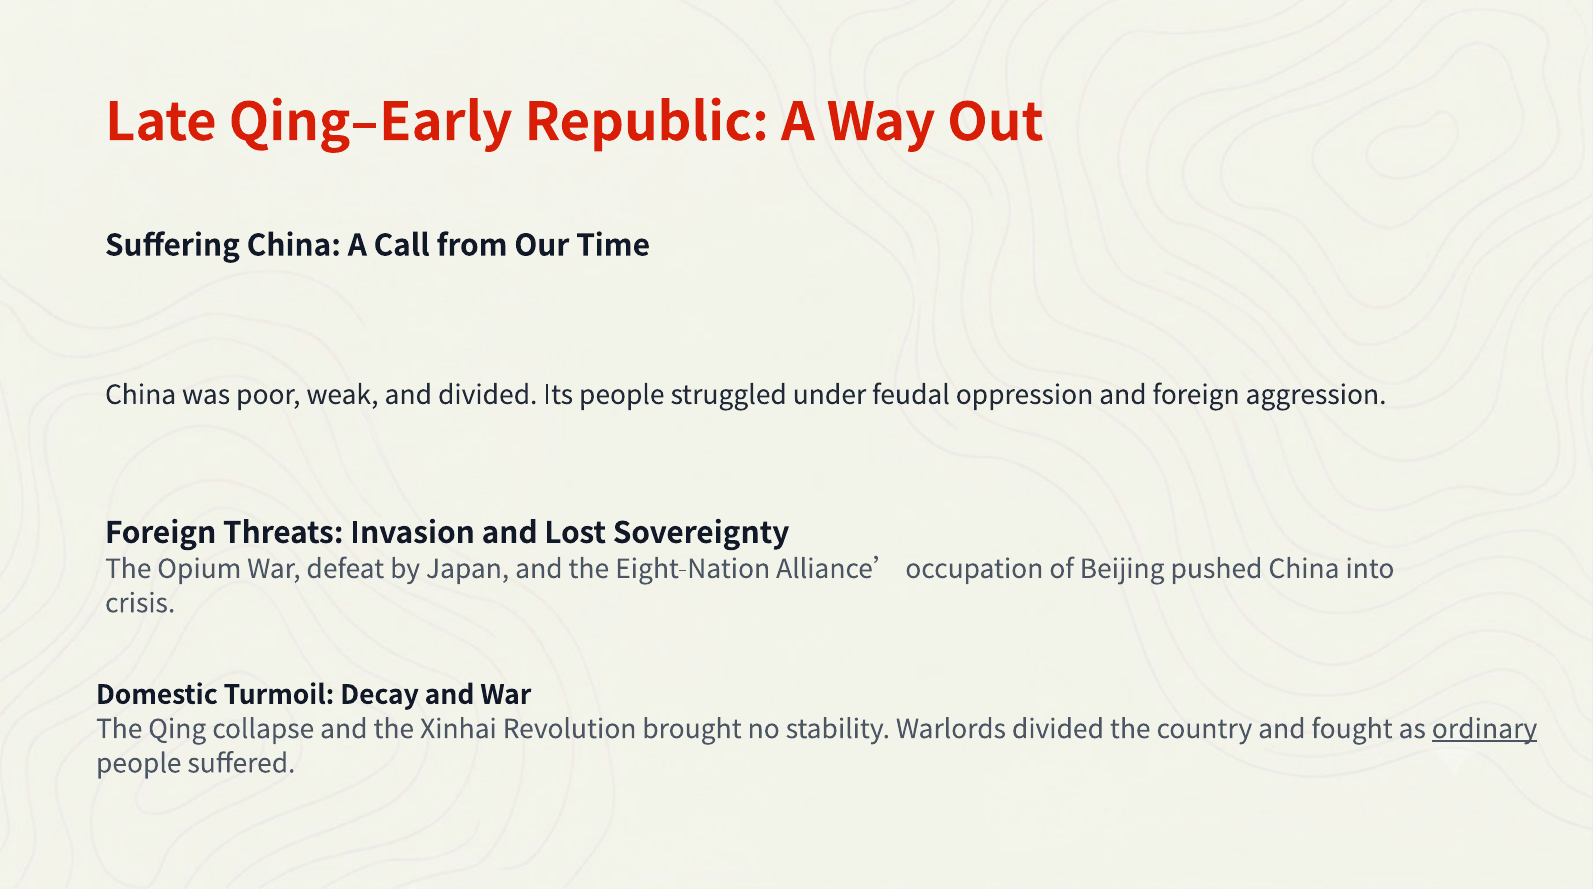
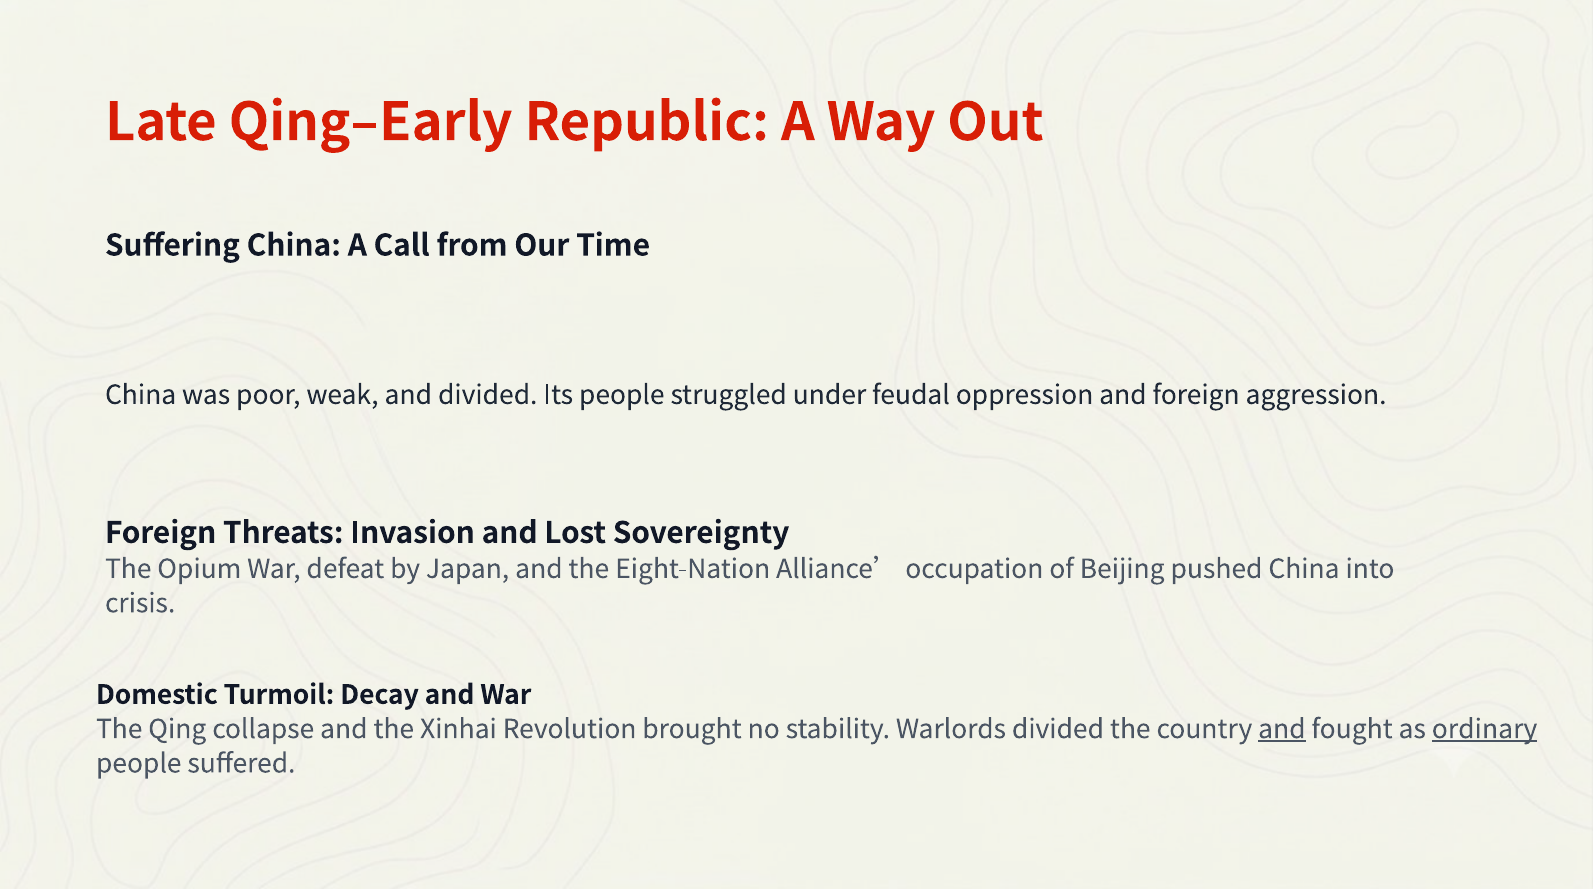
and at (1282, 729) underline: none -> present
